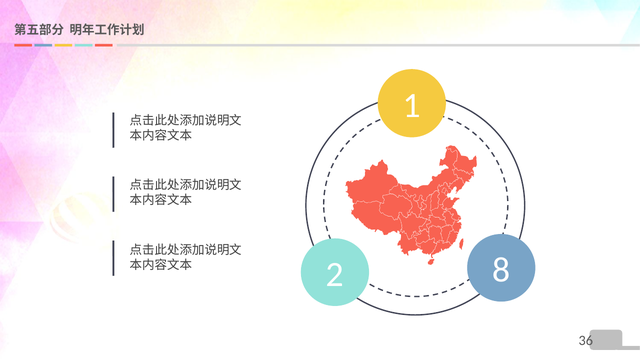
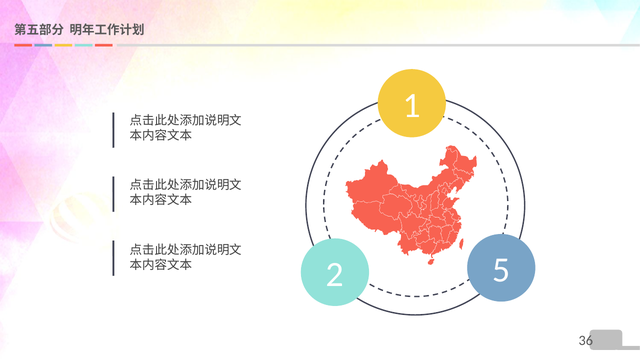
8: 8 -> 5
